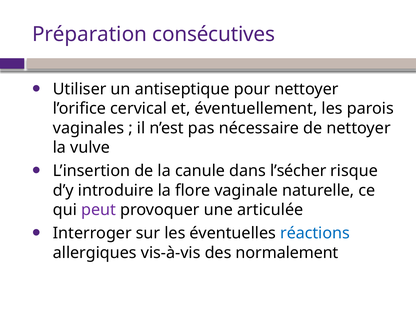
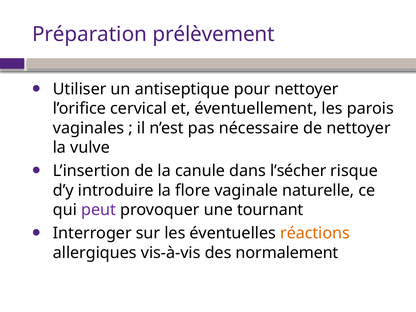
consécutives: consécutives -> prélèvement
articulée: articulée -> tournant
réactions colour: blue -> orange
